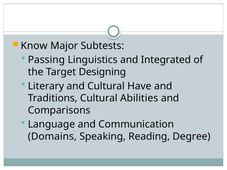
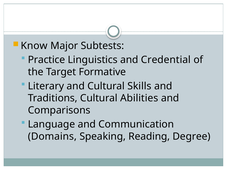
Passing: Passing -> Practice
Integrated: Integrated -> Credential
Designing: Designing -> Formative
Have: Have -> Skills
